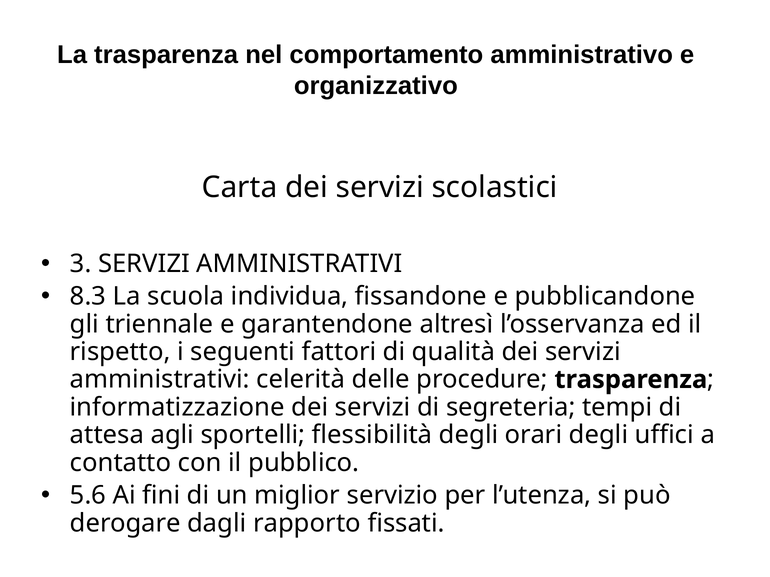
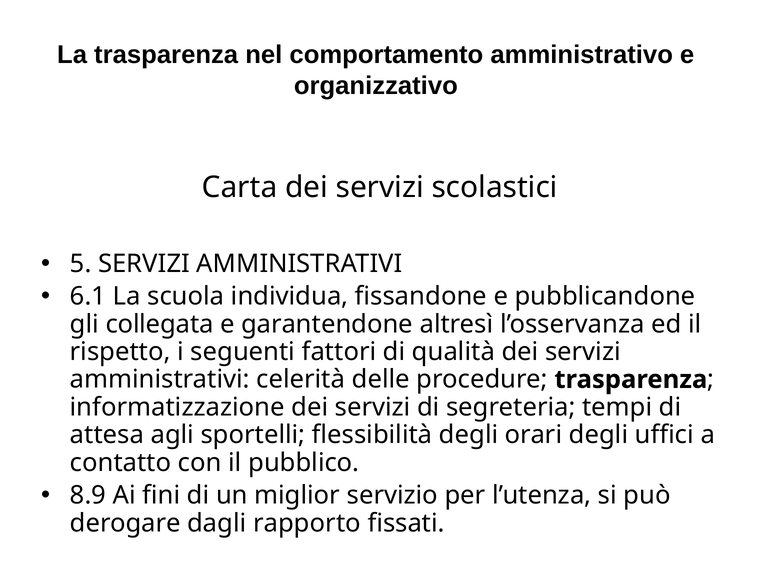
3: 3 -> 5
8.3: 8.3 -> 6.1
triennale: triennale -> collegata
5.6: 5.6 -> 8.9
